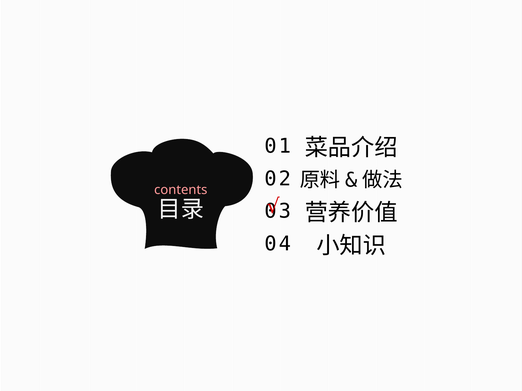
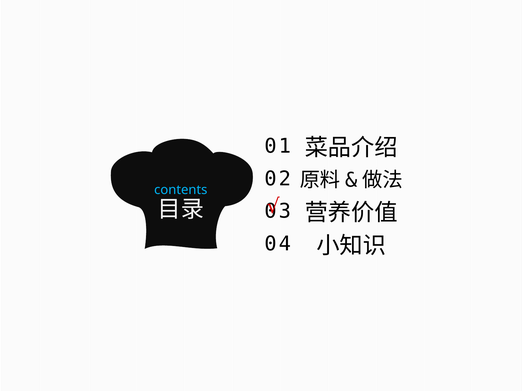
contents colour: pink -> light blue
